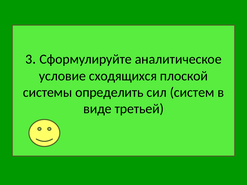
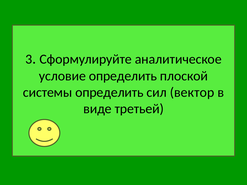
условие сходящихся: сходящихся -> определить
систем: систем -> вектор
